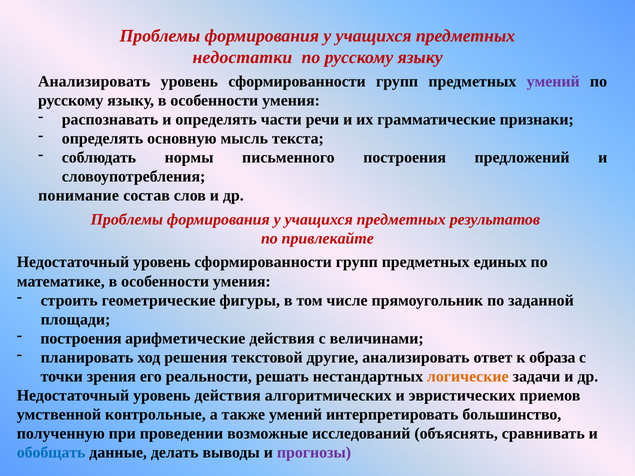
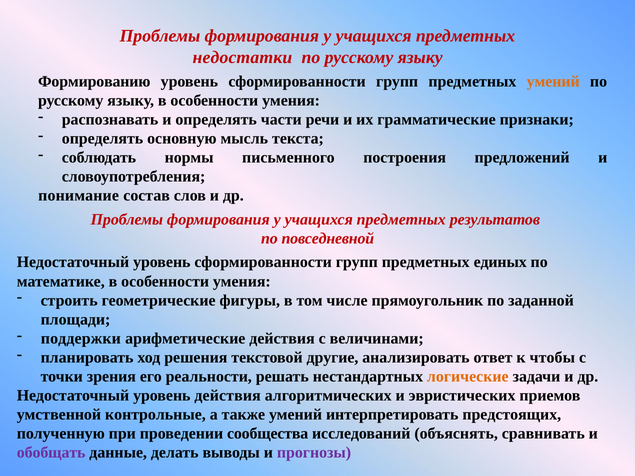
Анализировать at (94, 81): Анализировать -> Формированию
умений at (553, 81) colour: purple -> orange
привлекайте: привлекайте -> повседневной
построения at (81, 339): построения -> поддержки
образа: образа -> чтобы
большинство: большинство -> предстоящих
возможные: возможные -> сообщества
обобщать colour: blue -> purple
